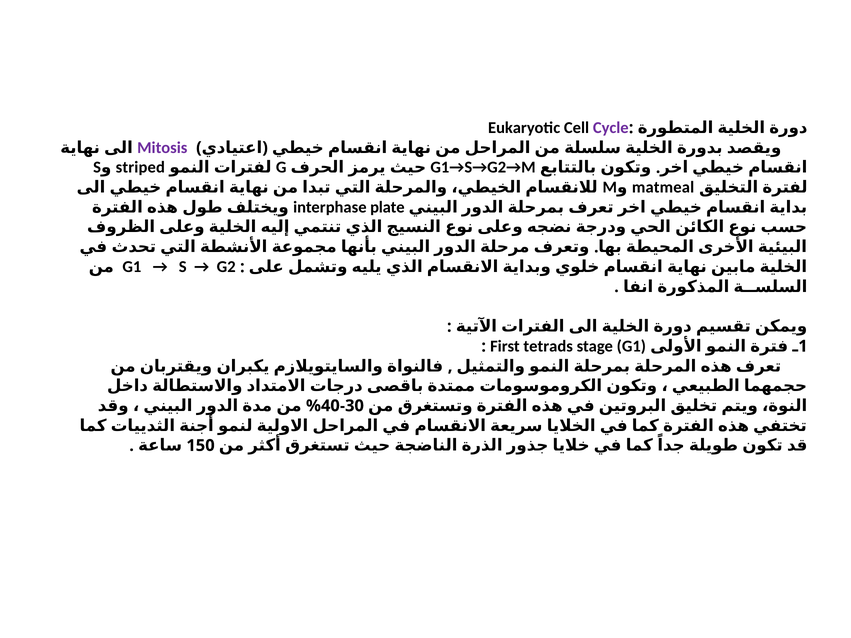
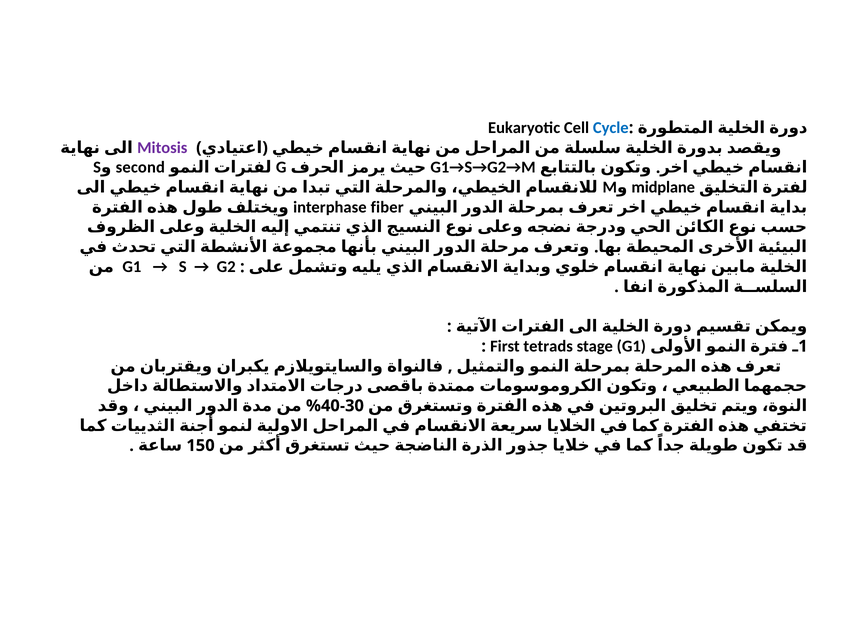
Cycle colour: purple -> blue
striped: striped -> second
matmeal: matmeal -> midplane
plate: plate -> fiber
